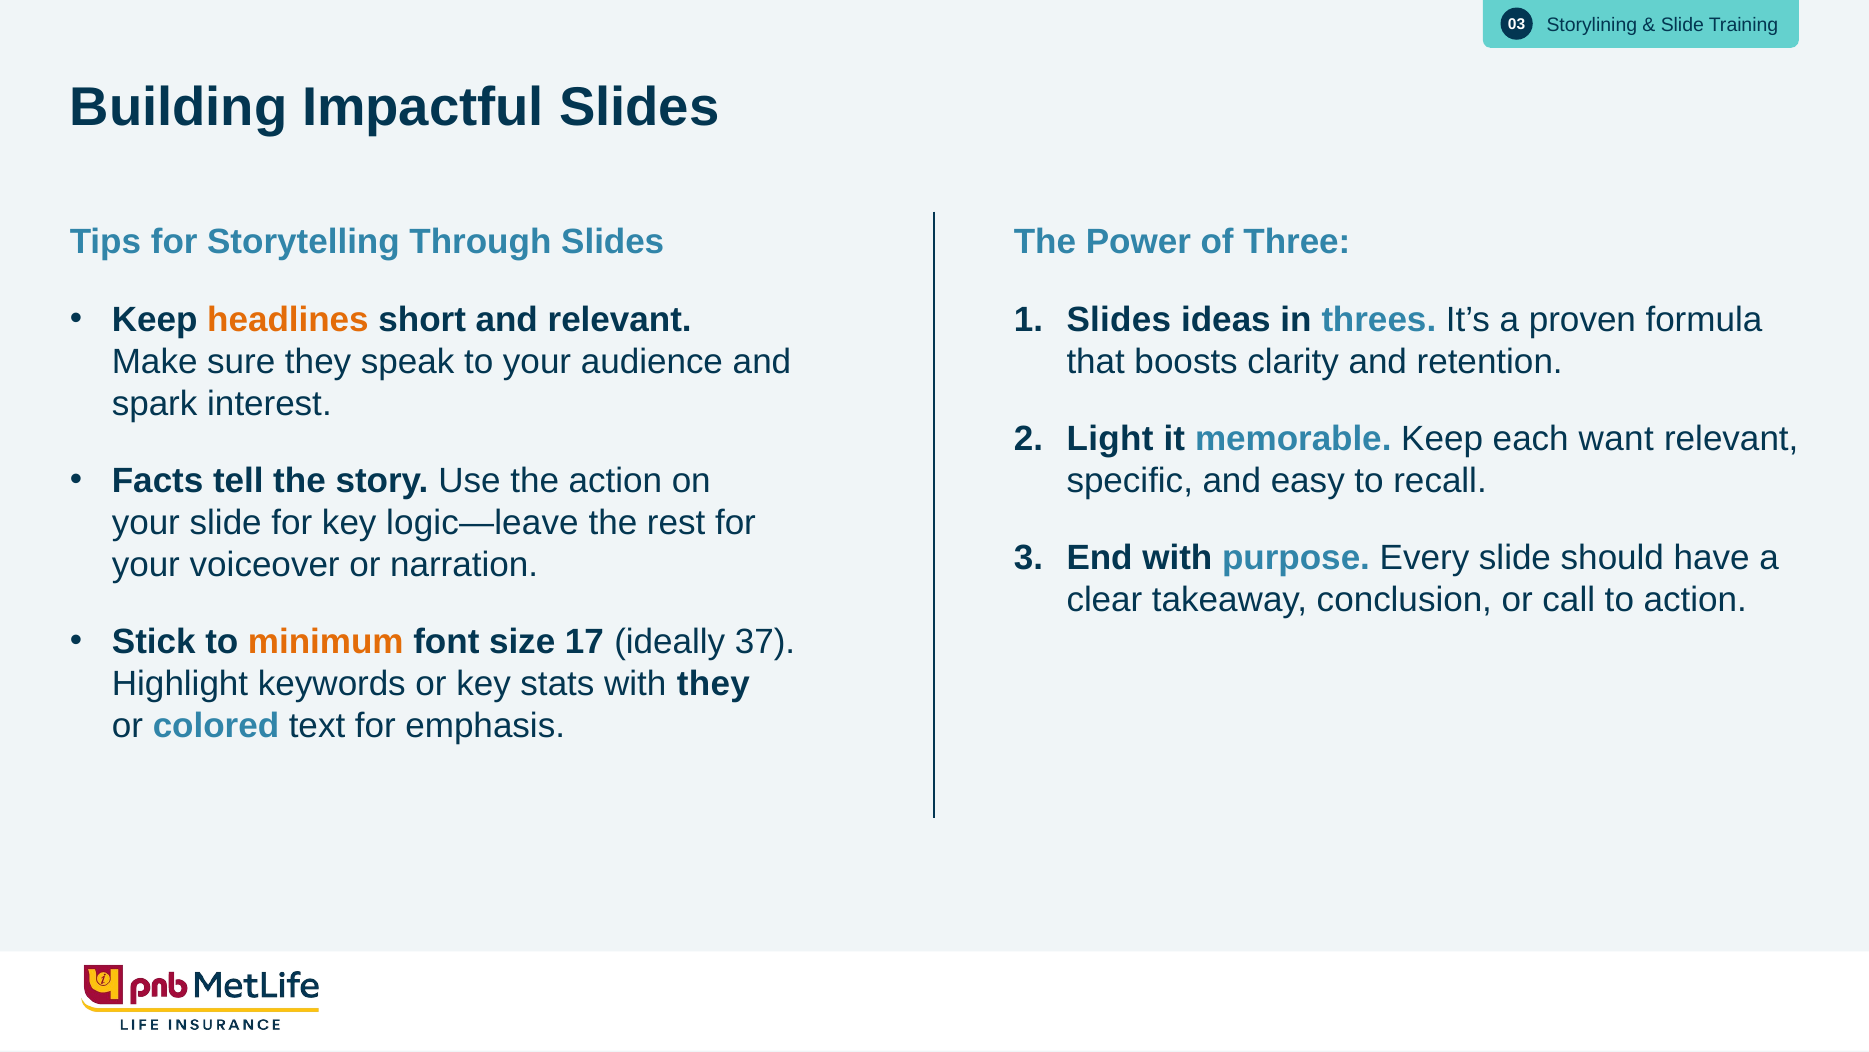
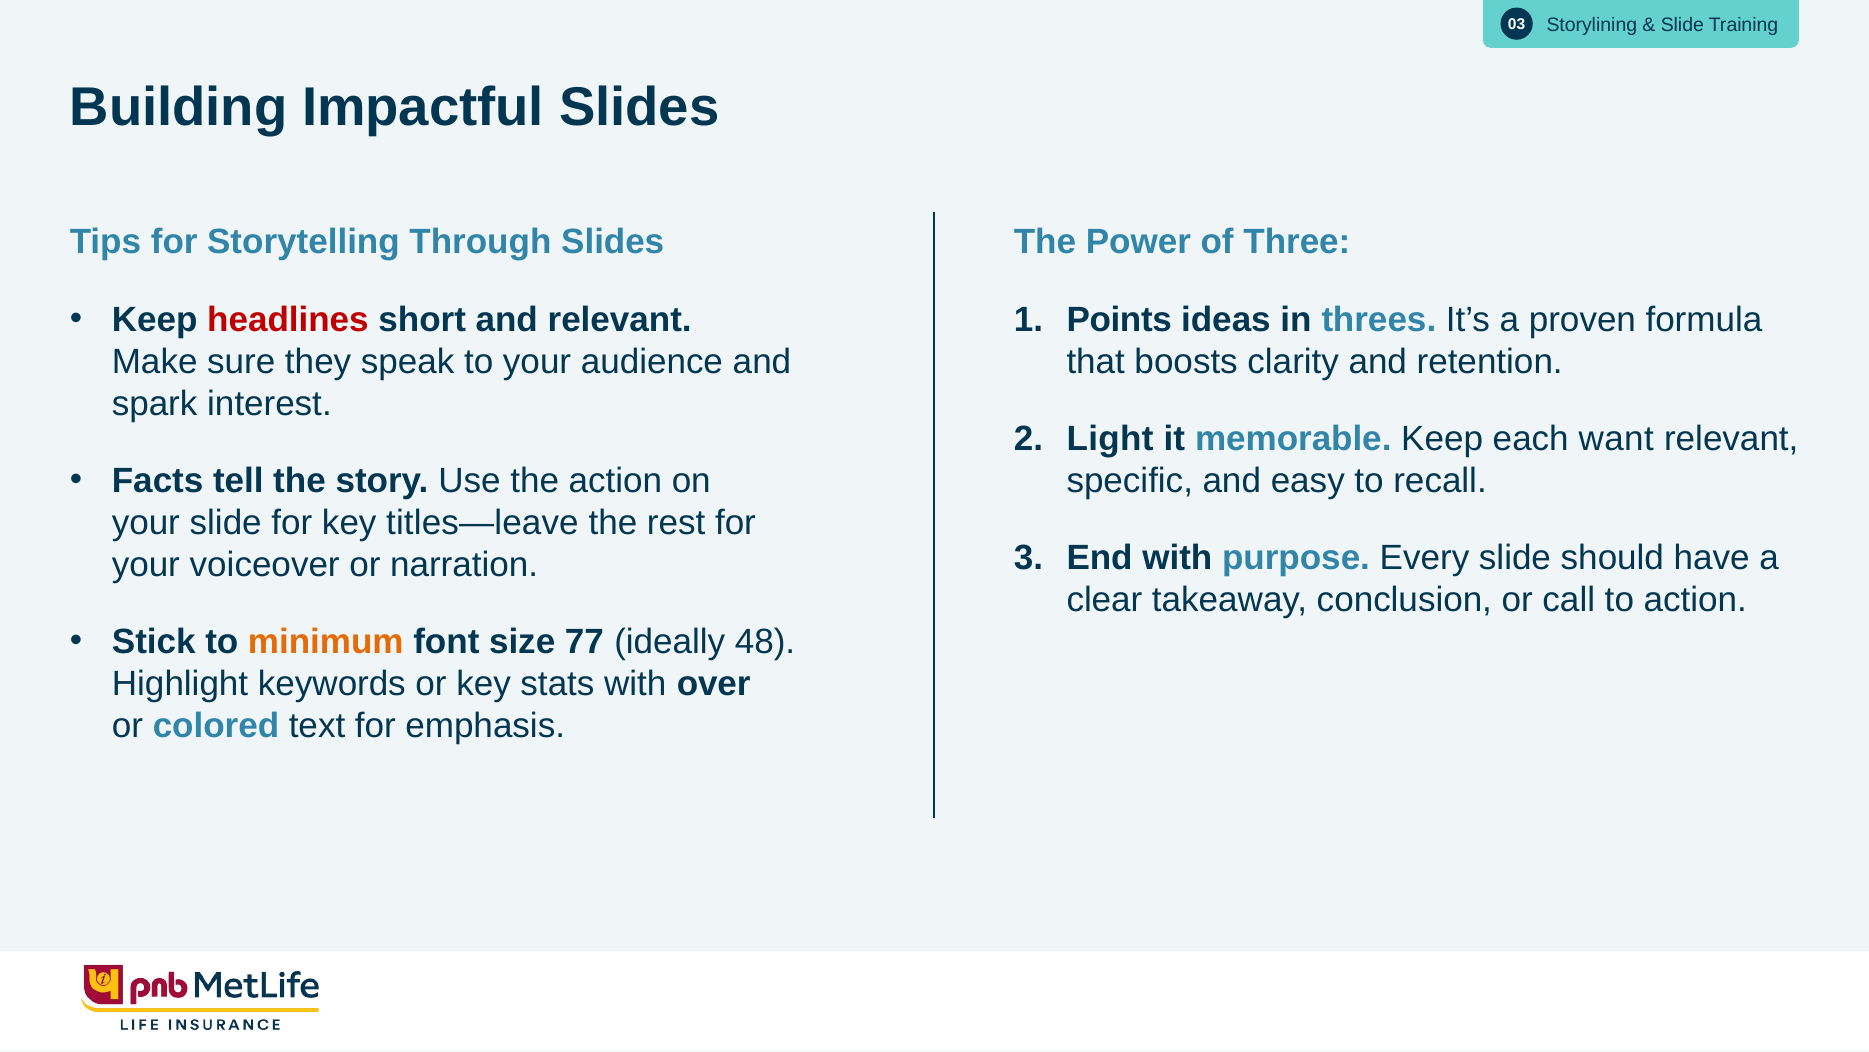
headlines colour: orange -> red
Slides at (1119, 319): Slides -> Points
logic—leave: logic—leave -> titles—leave
17: 17 -> 77
37: 37 -> 48
with they: they -> over
